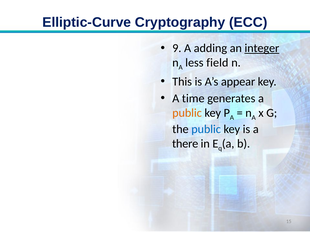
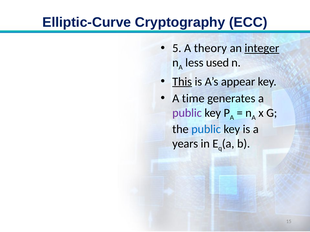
9: 9 -> 5
adding: adding -> theory
field: field -> used
This underline: none -> present
public at (187, 113) colour: orange -> purple
there: there -> years
